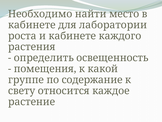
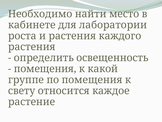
и кабинете: кабинете -> растения
по содержание: содержание -> помещения
